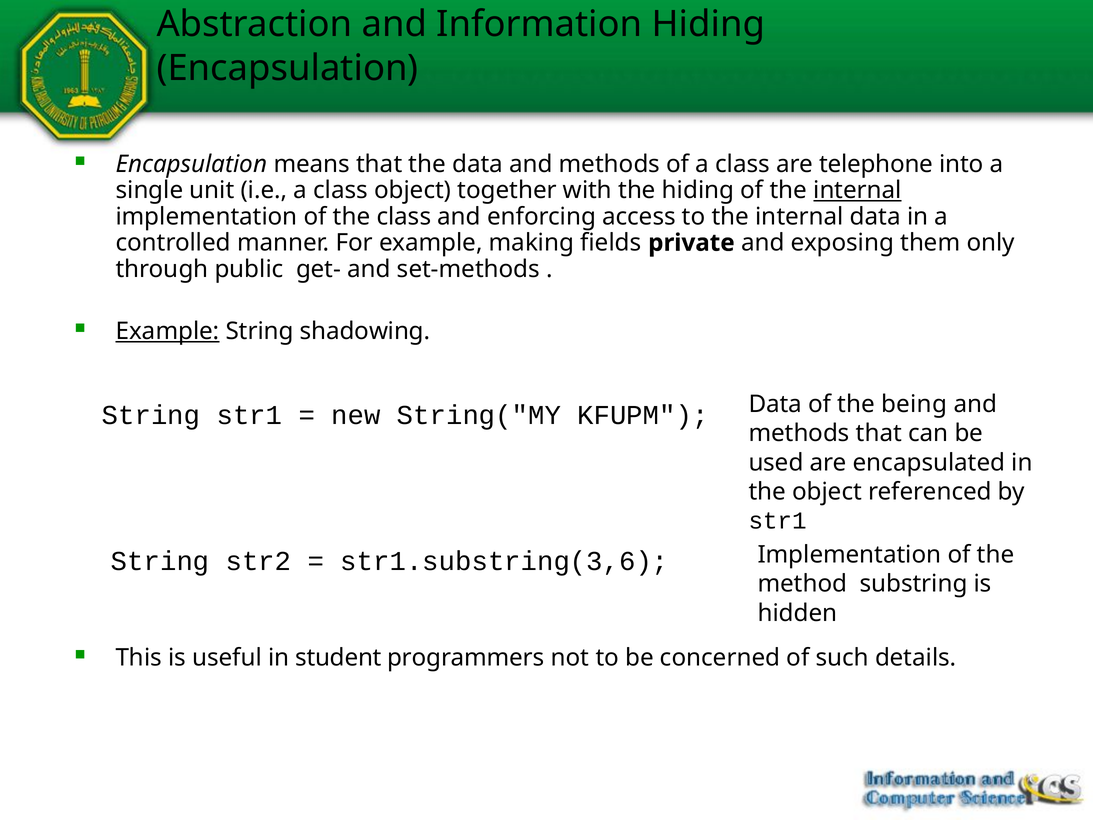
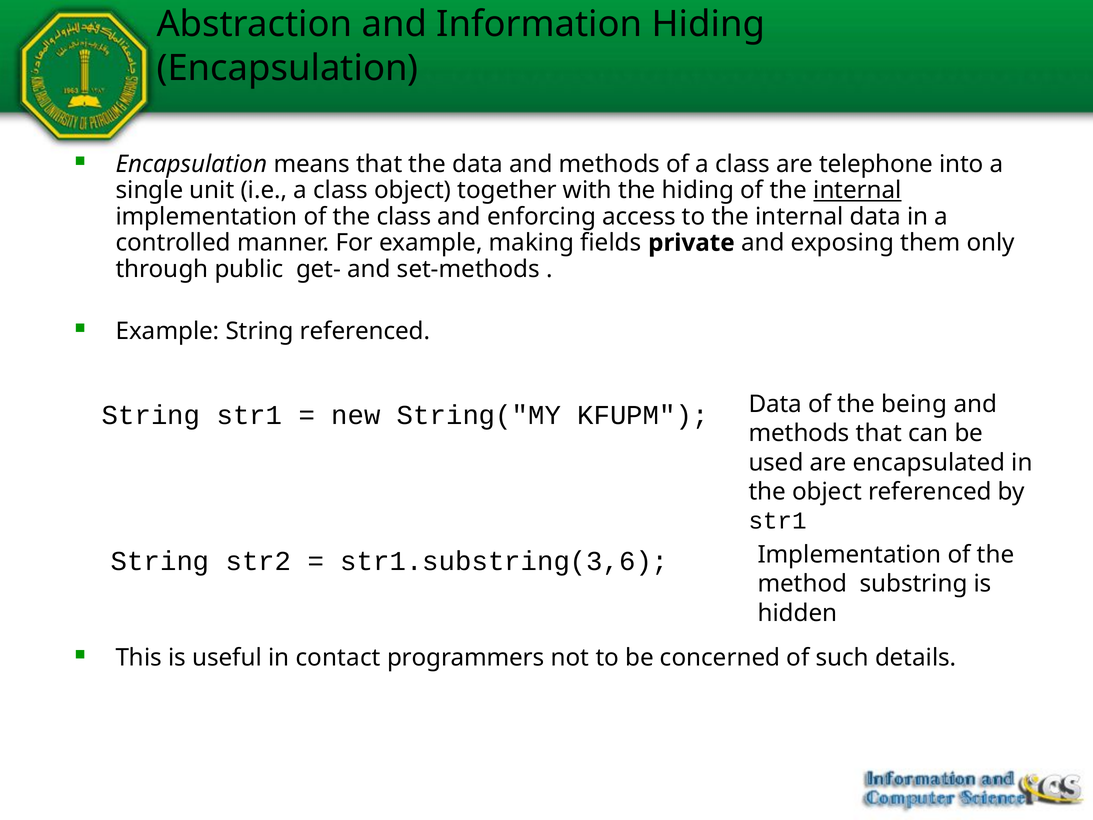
Example at (168, 331) underline: present -> none
String shadowing: shadowing -> referenced
student: student -> contact
